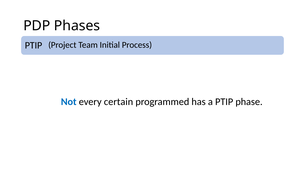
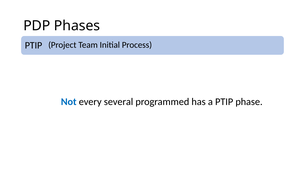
certain: certain -> several
